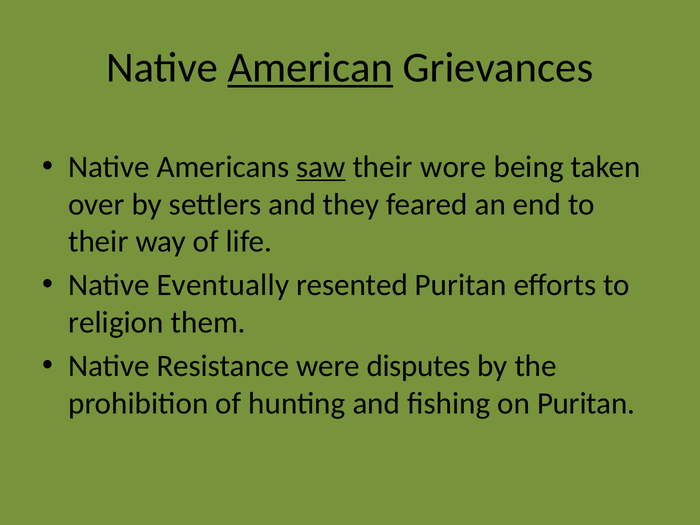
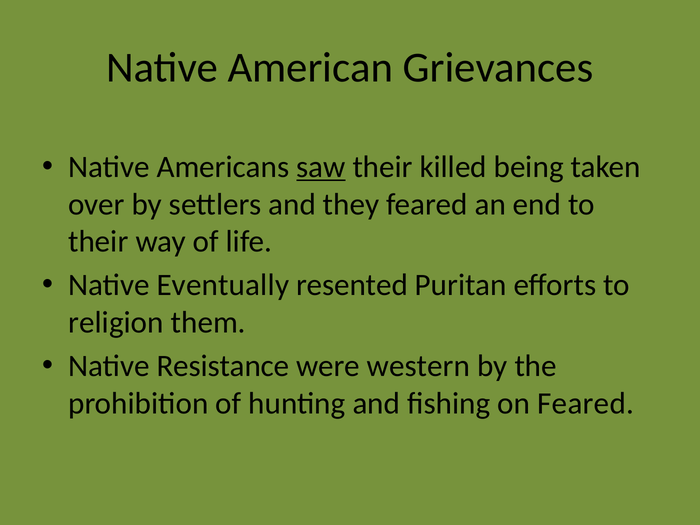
American underline: present -> none
wore: wore -> killed
disputes: disputes -> western
on Puritan: Puritan -> Feared
